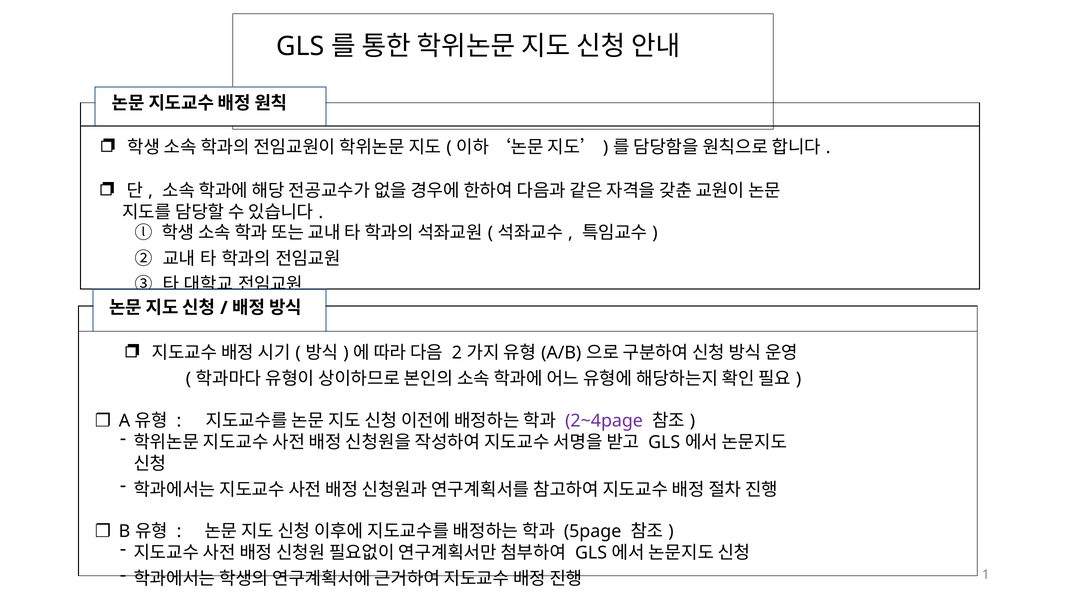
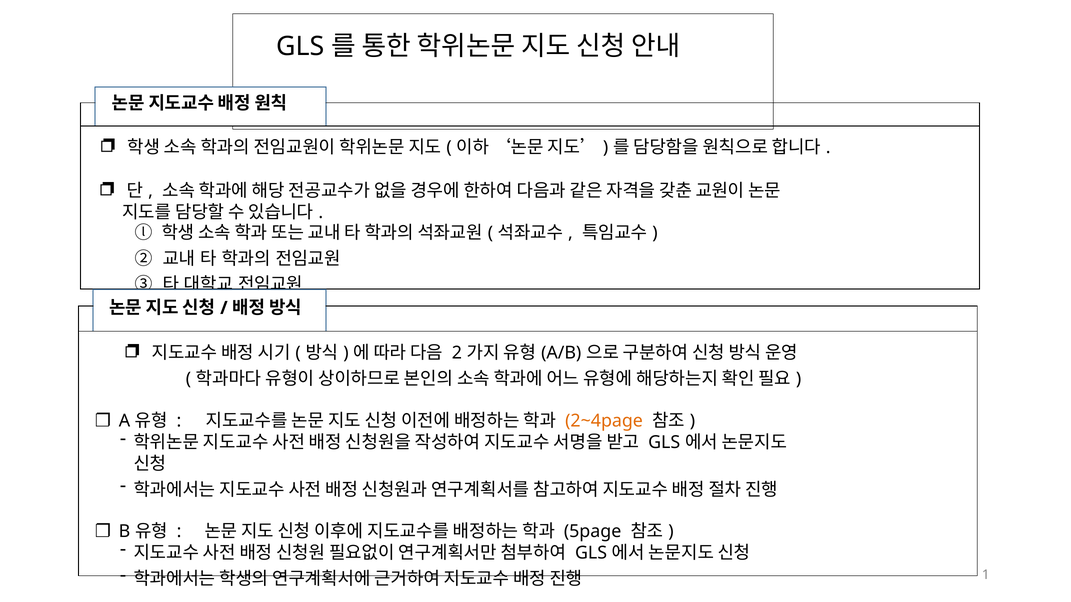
2~4page colour: purple -> orange
